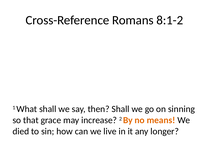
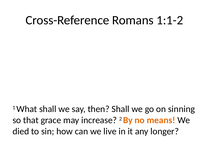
8:1-2: 8:1-2 -> 1:1-2
